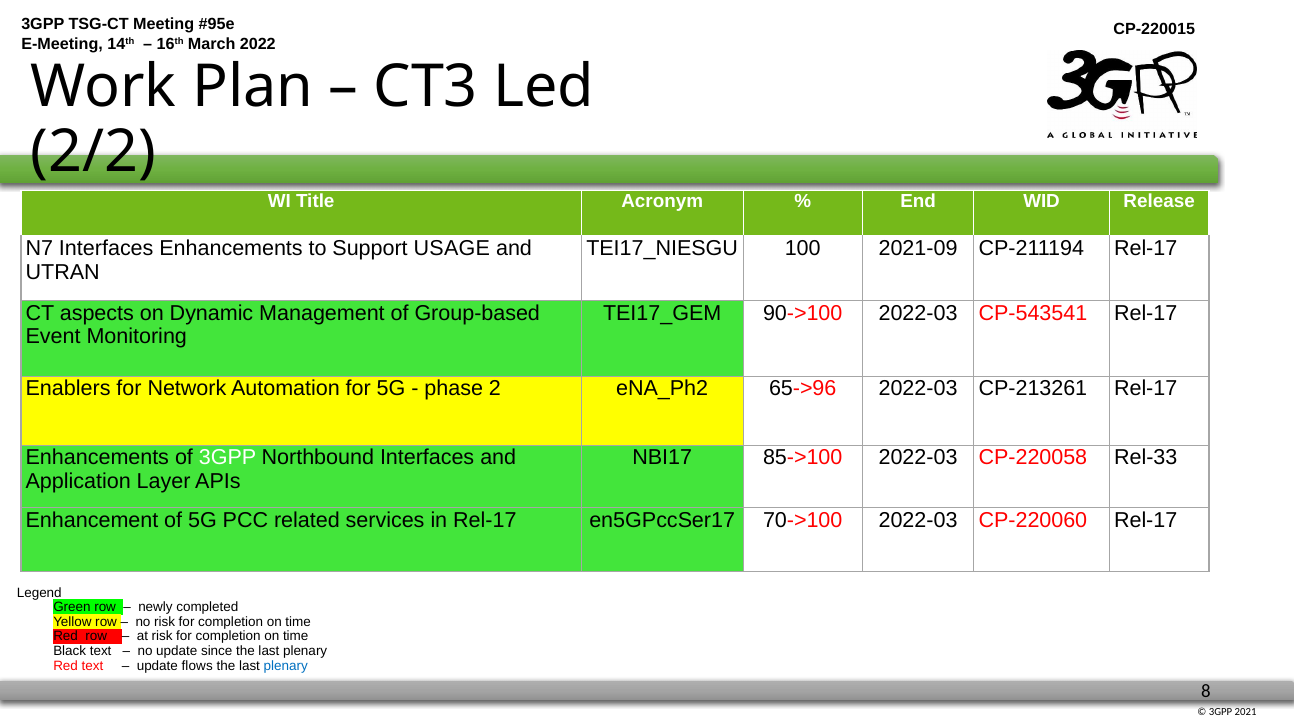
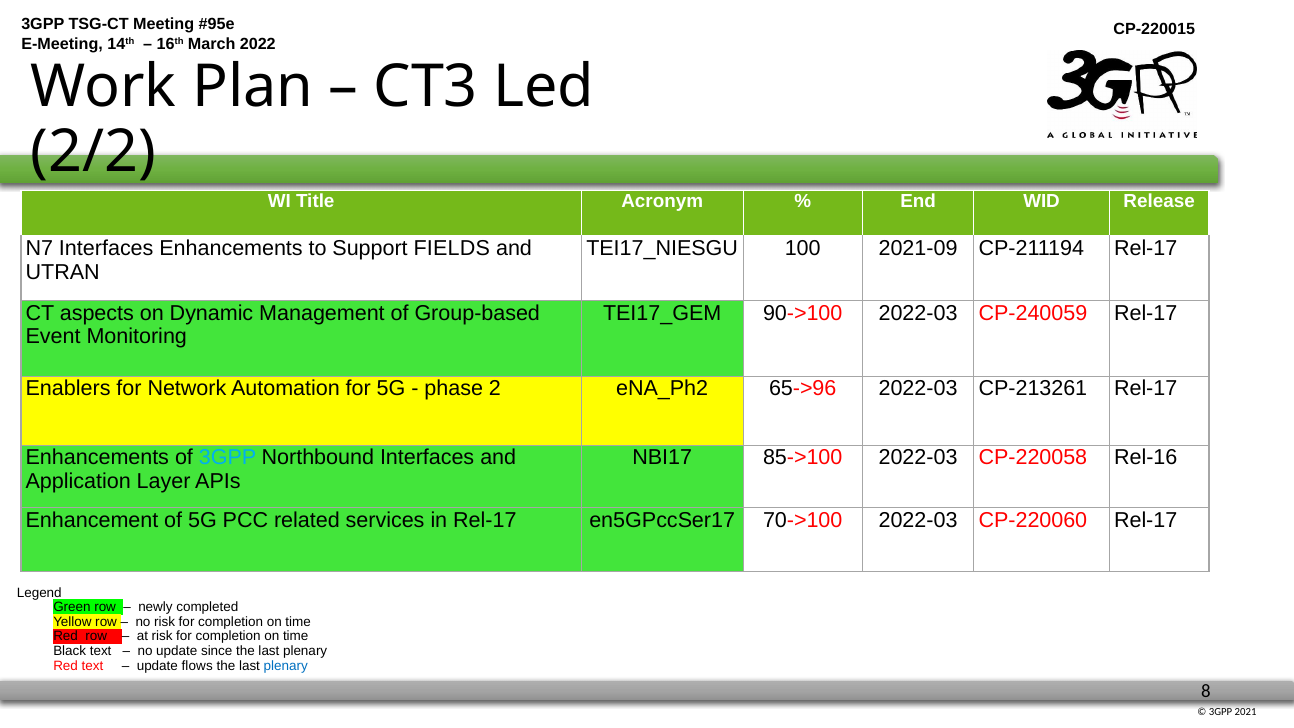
USAGE: USAGE -> FIELDS
CP-543541: CP-543541 -> CP-240059
3GPP at (228, 457) colour: white -> light blue
Rel-33: Rel-33 -> Rel-16
